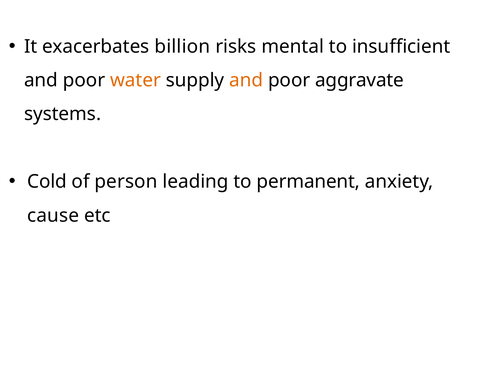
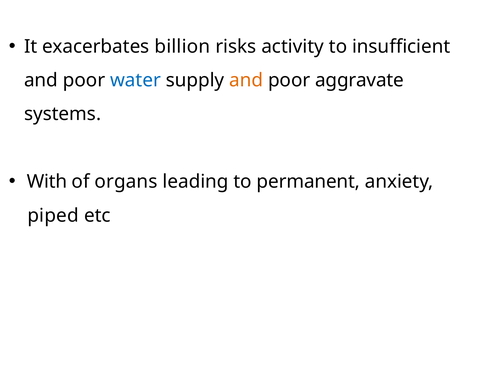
mental: mental -> activity
water colour: orange -> blue
Cold: Cold -> With
person: person -> organs
cause: cause -> piped
